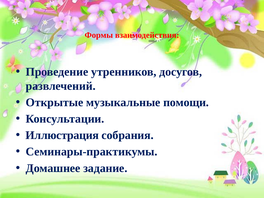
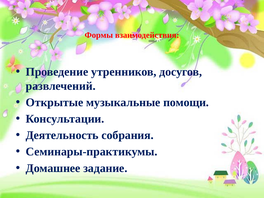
Иллюстрация: Иллюстрация -> Деятельность
